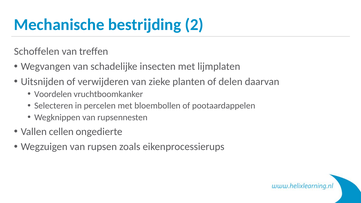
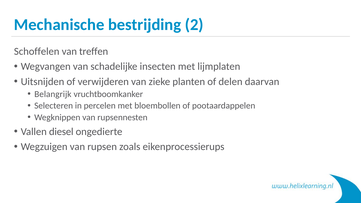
Voordelen: Voordelen -> Belangrijk
cellen: cellen -> diesel
